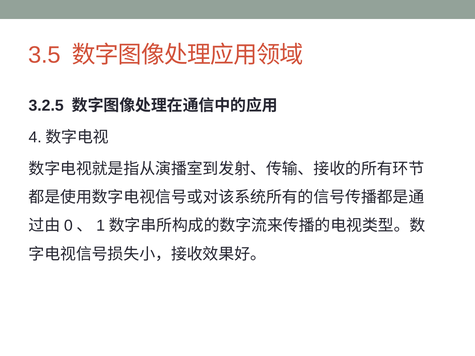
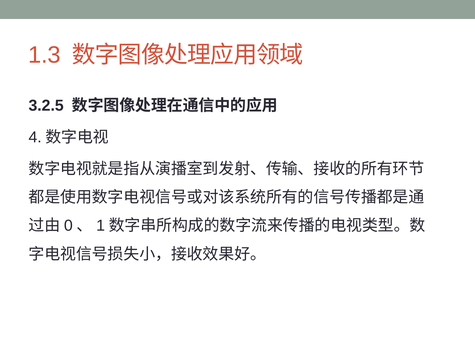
3.5: 3.5 -> 1.3
